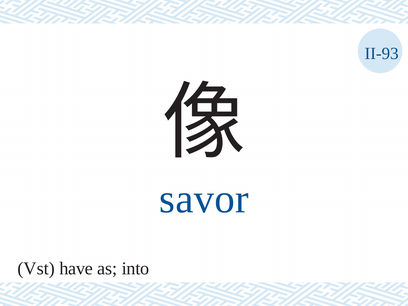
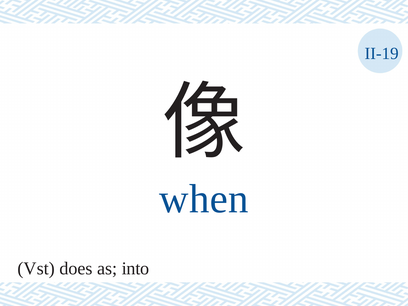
II-93: II-93 -> II-19
savor: savor -> when
have: have -> does
